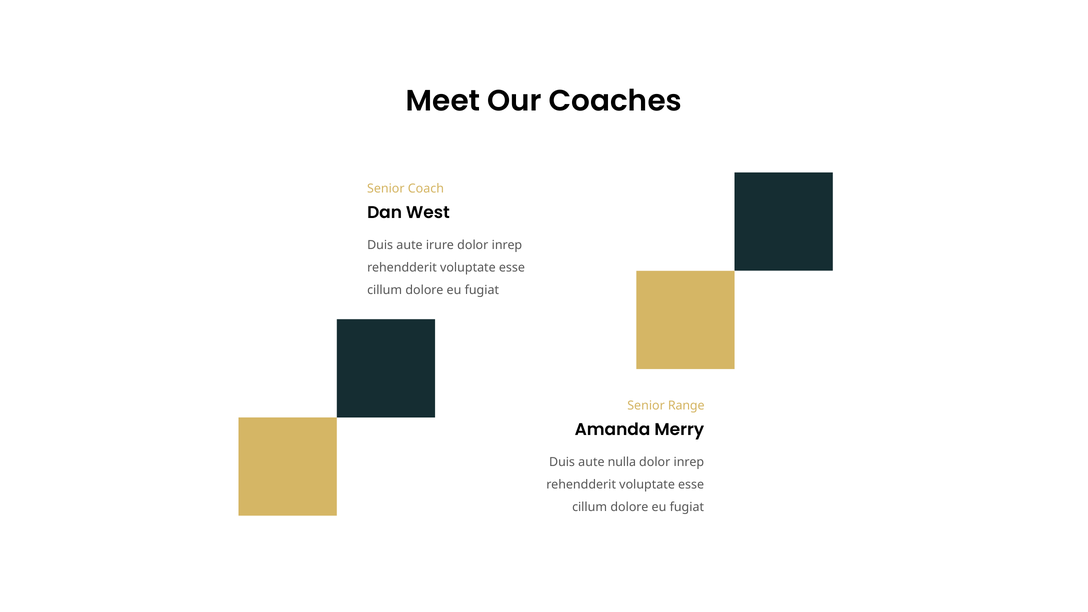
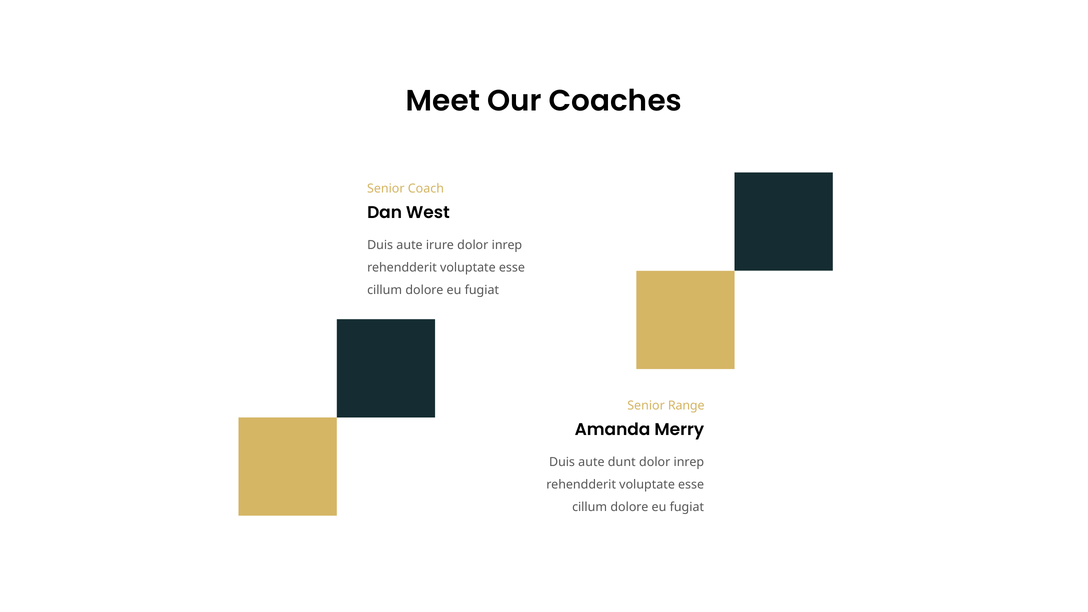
nulla: nulla -> dunt
